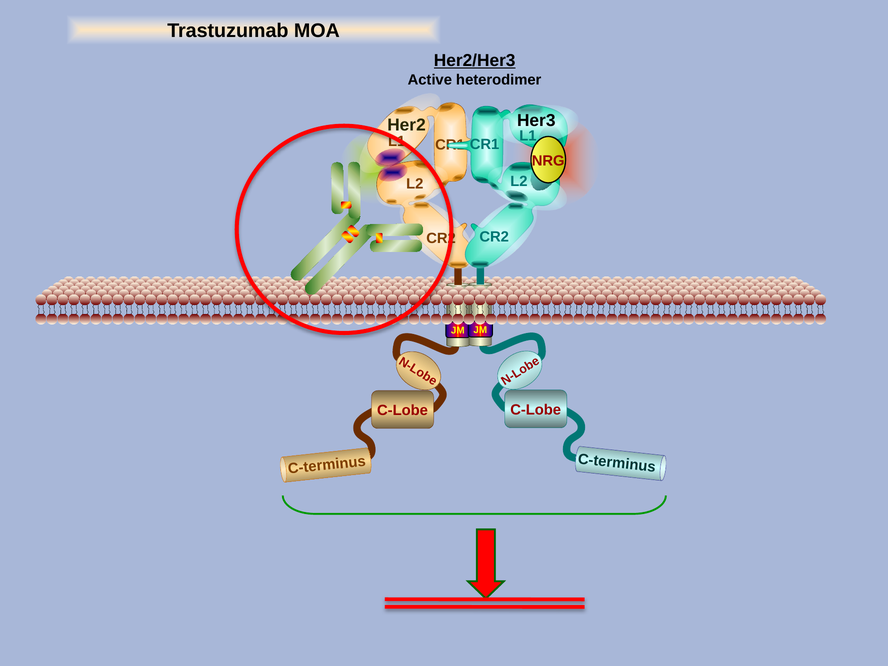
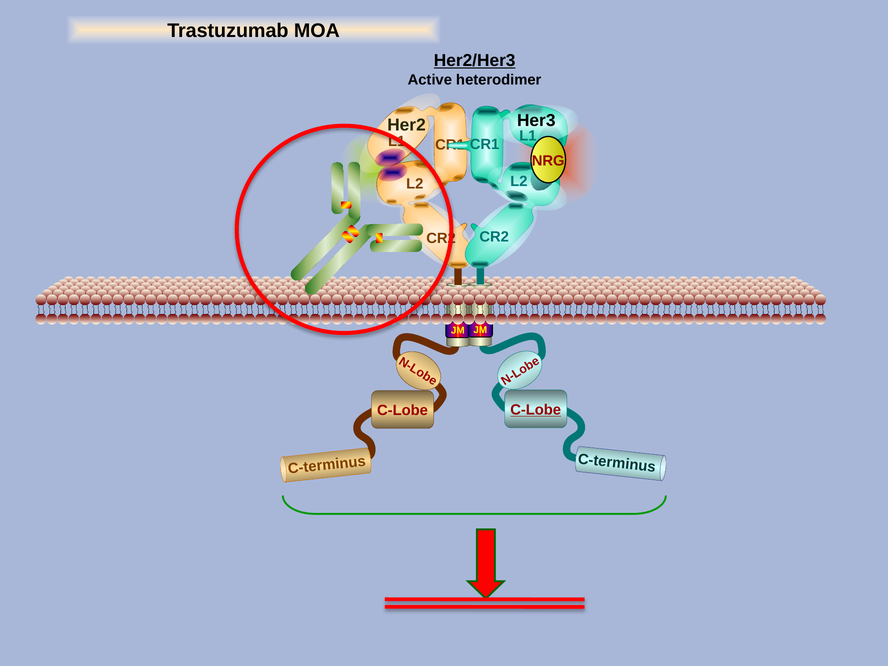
C-Lobe at (536, 410) underline: none -> present
